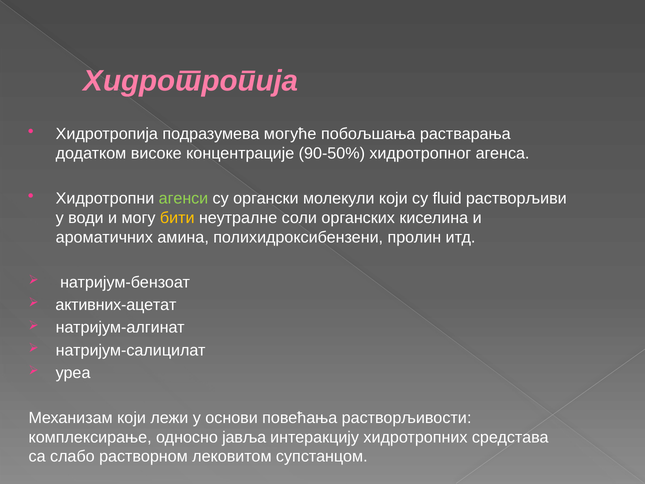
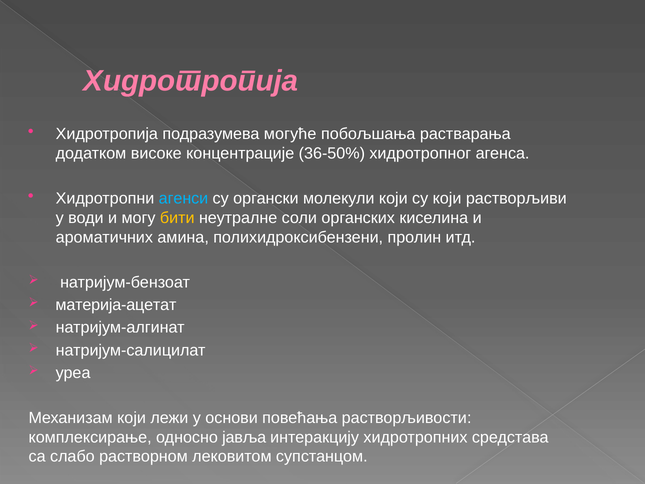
90-50%: 90-50% -> 36-50%
агенси colour: light green -> light blue
су fluid: fluid -> који
активних-ацетат: активних-ацетат -> материја-ацетат
